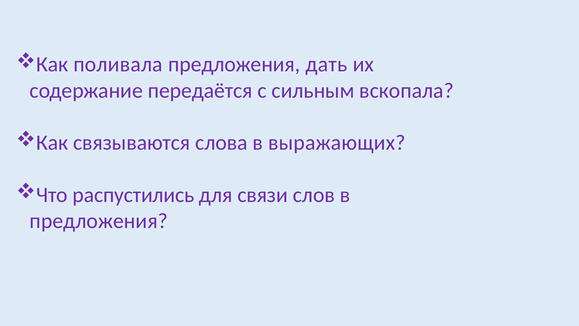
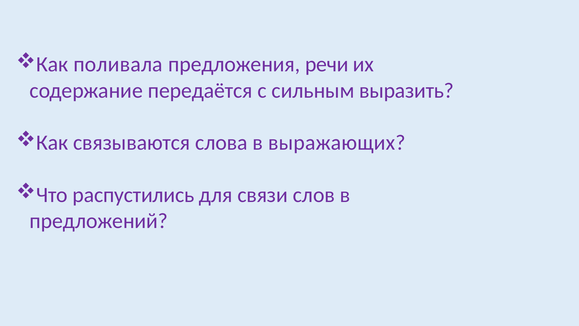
дать: дать -> речи
вскопала: вскопала -> выразить
предложения at (99, 221): предложения -> предложений
